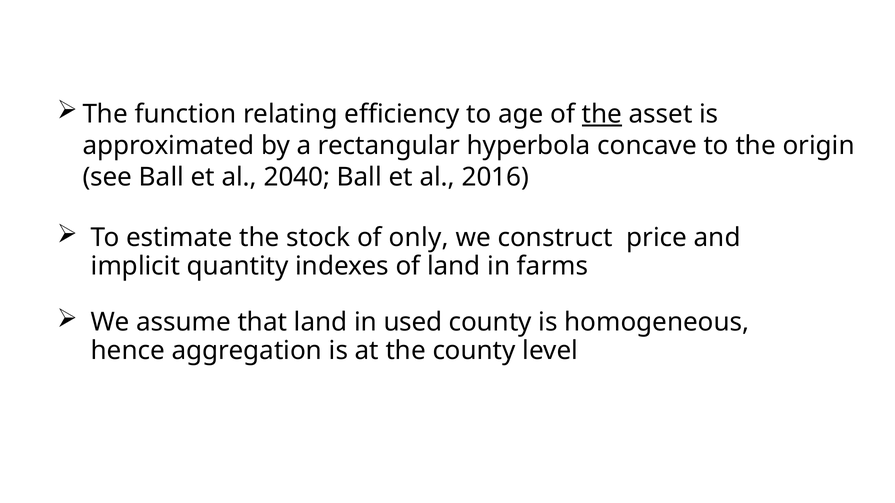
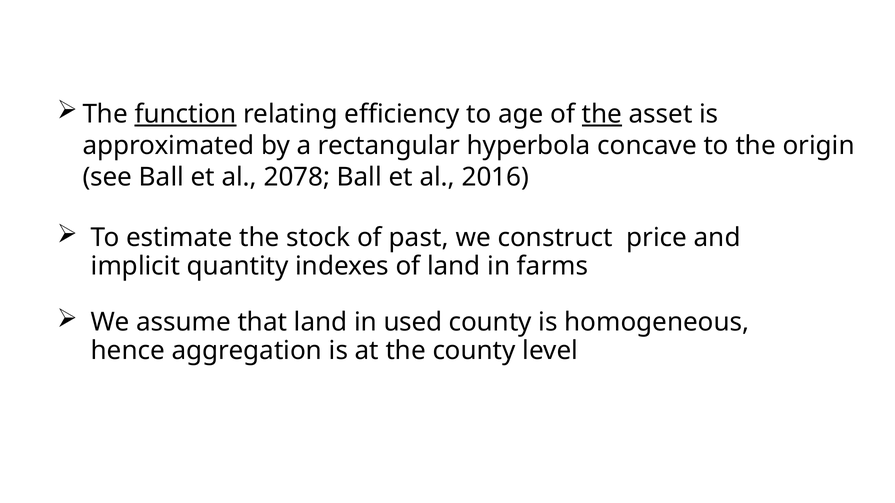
function underline: none -> present
2040: 2040 -> 2078
only: only -> past
